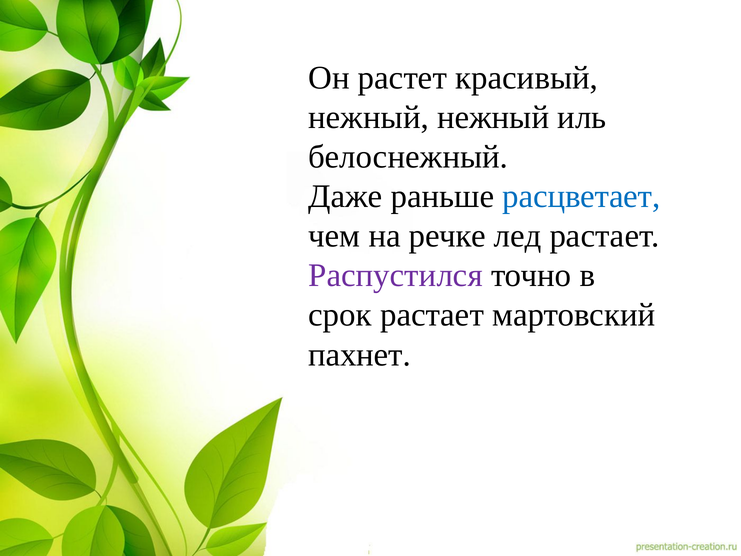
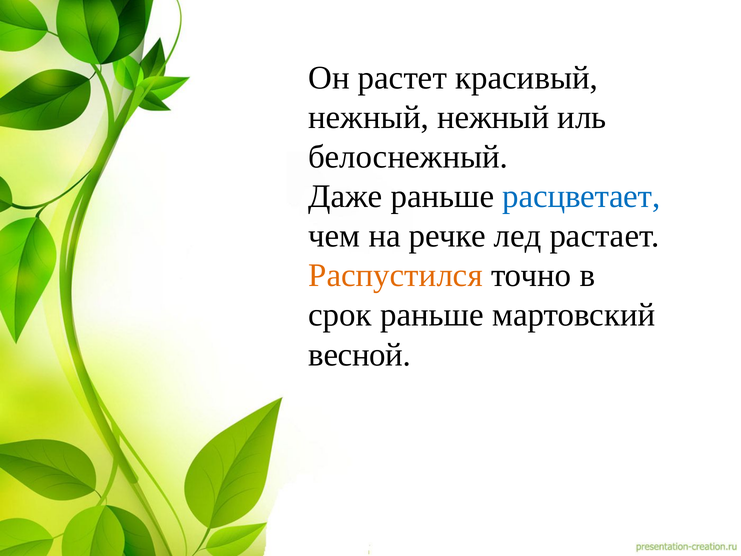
Распустился colour: purple -> orange
срок растает: растает -> раньше
пахнет: пахнет -> весной
